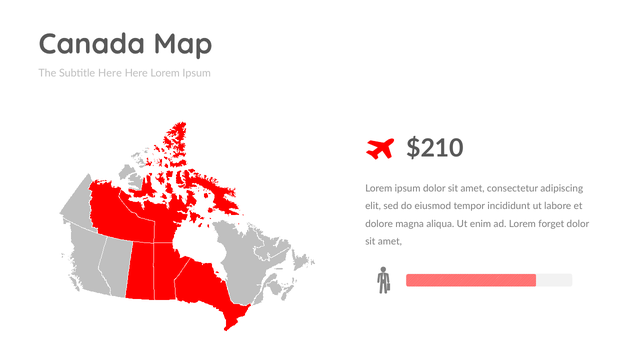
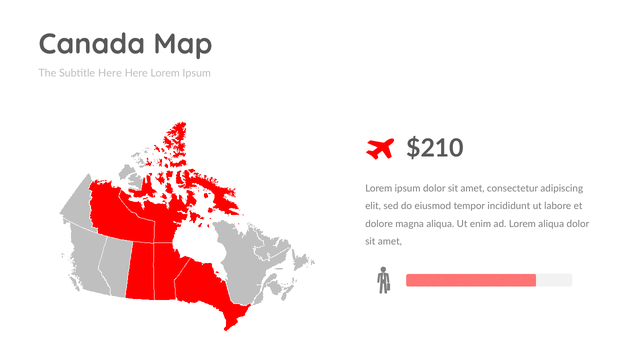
Lorem forget: forget -> aliqua
